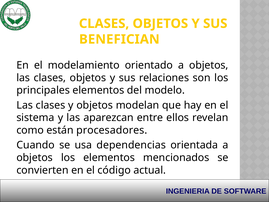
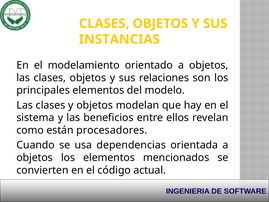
BENEFICIAN: BENEFICIAN -> INSTANCIAS
aparezcan: aparezcan -> beneficios
